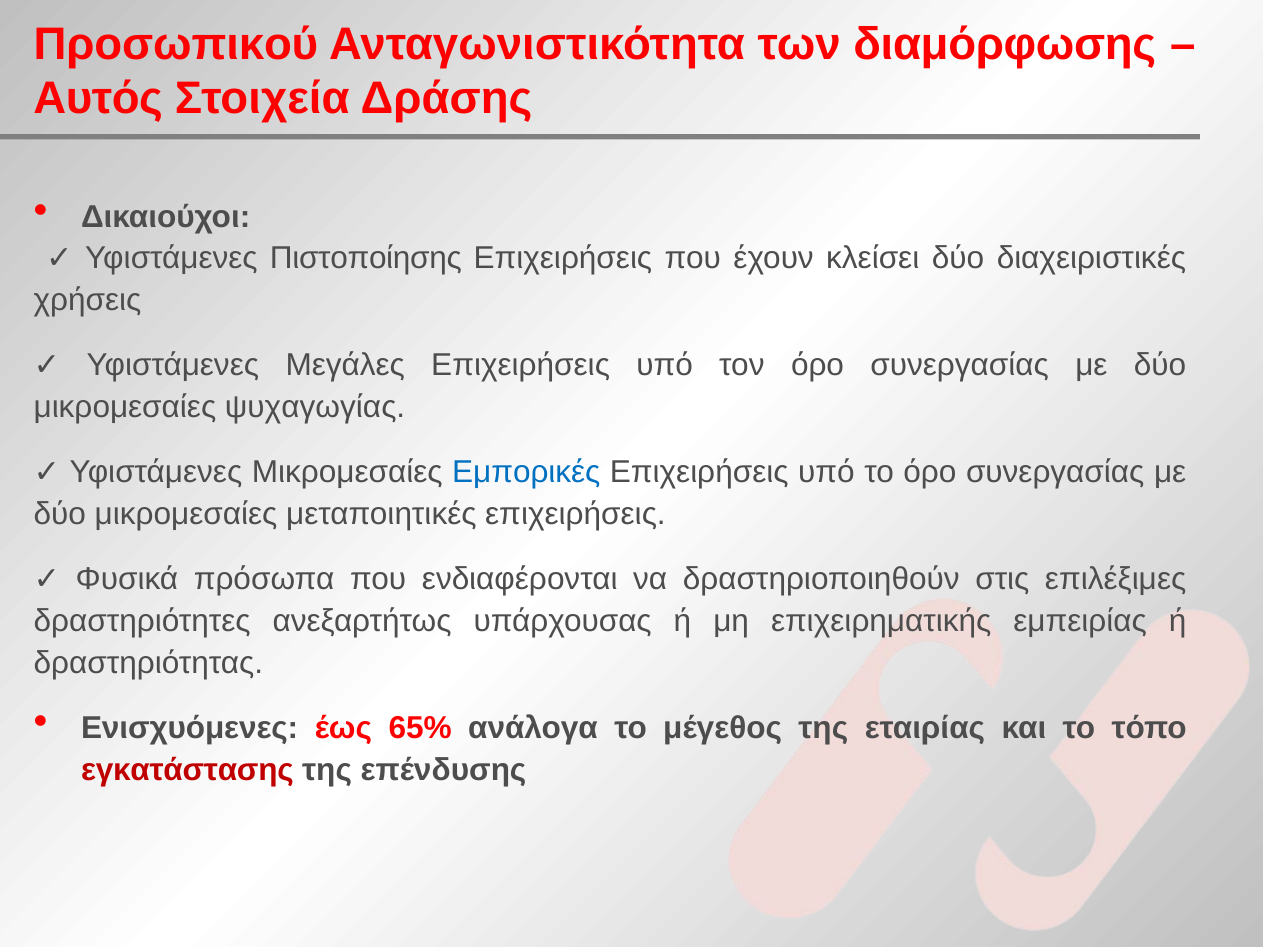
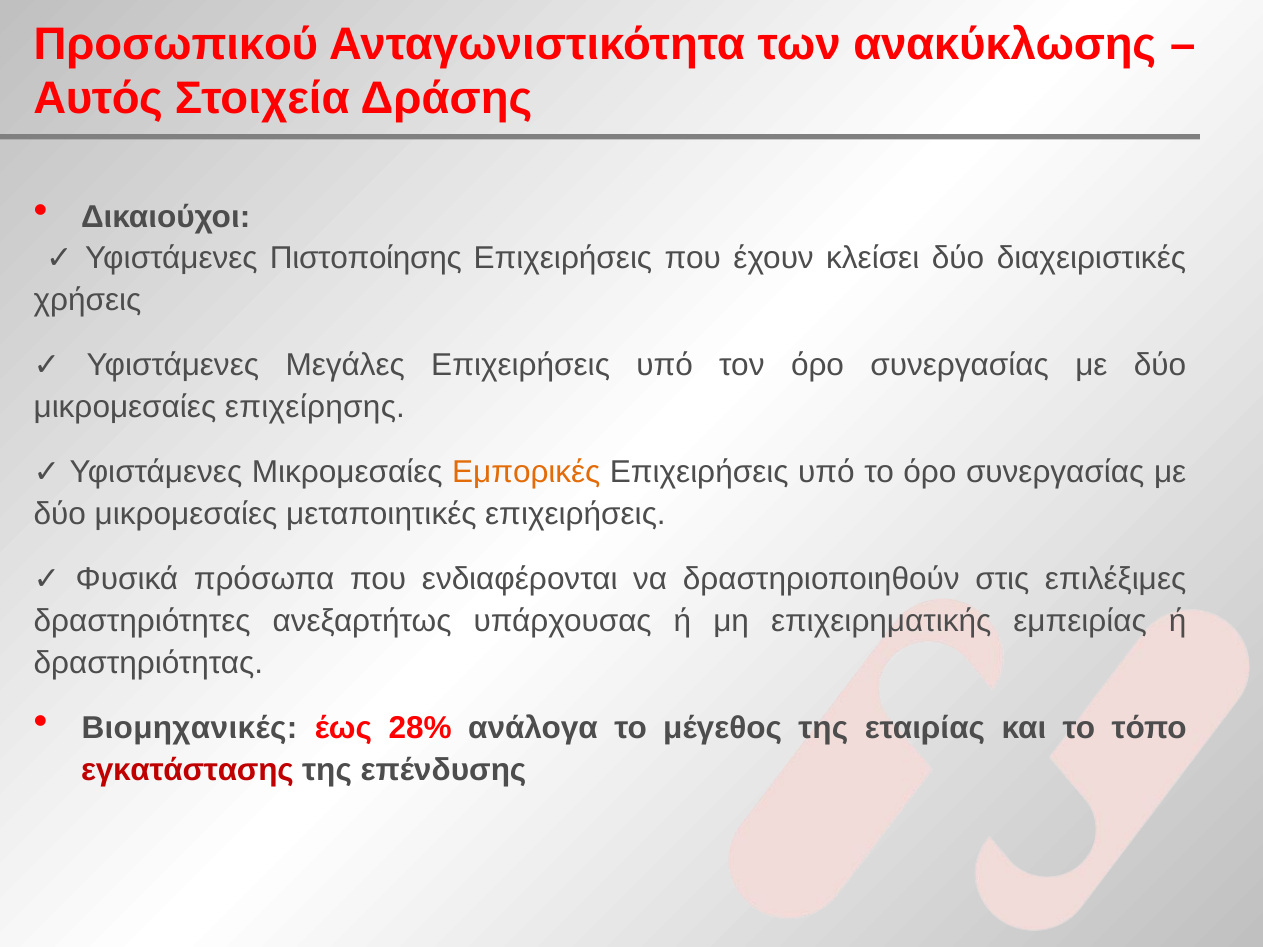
διαμόρφωσης: διαμόρφωσης -> ανακύκλωσης
ψυχαγωγίας: ψυχαγωγίας -> επιχείρησης
Εμπορικές colour: blue -> orange
Ενισχυόμενες: Ενισχυόμενες -> Βιομηχανικές
65%: 65% -> 28%
